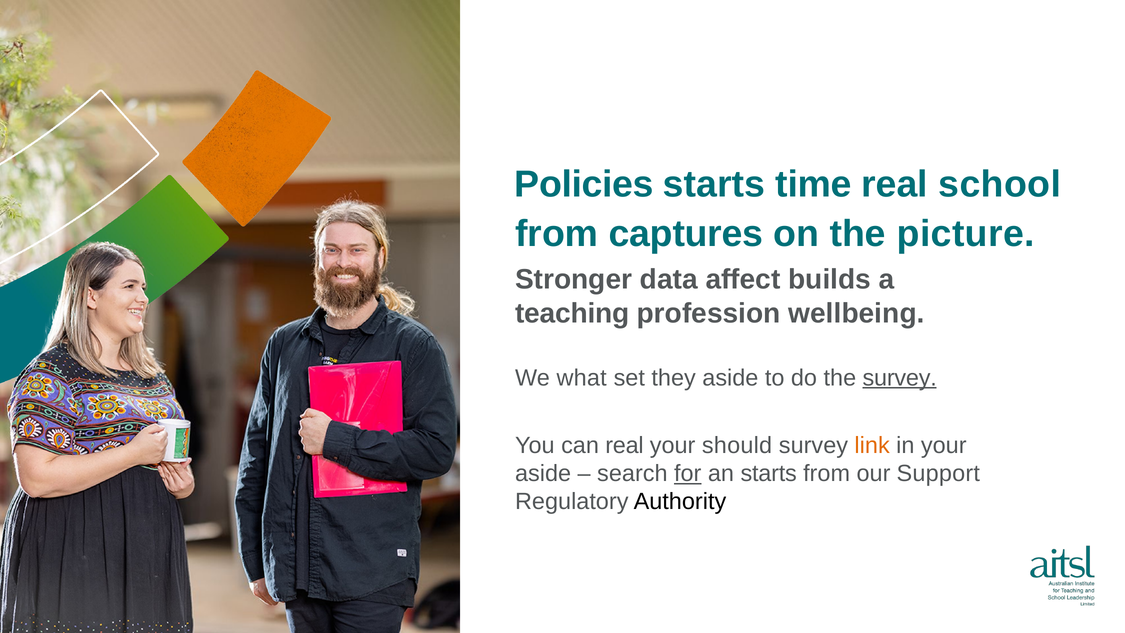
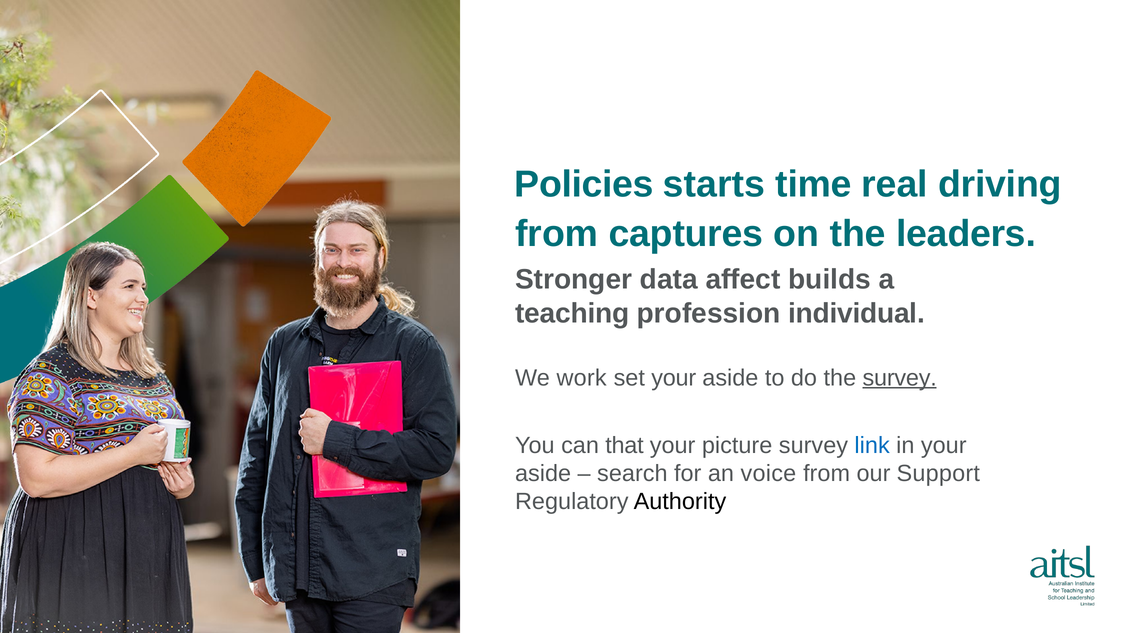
school: school -> driving
picture: picture -> leaders
wellbeing: wellbeing -> individual
what: what -> work
set they: they -> your
can real: real -> that
should: should -> picture
link colour: orange -> blue
for underline: present -> none
an starts: starts -> voice
